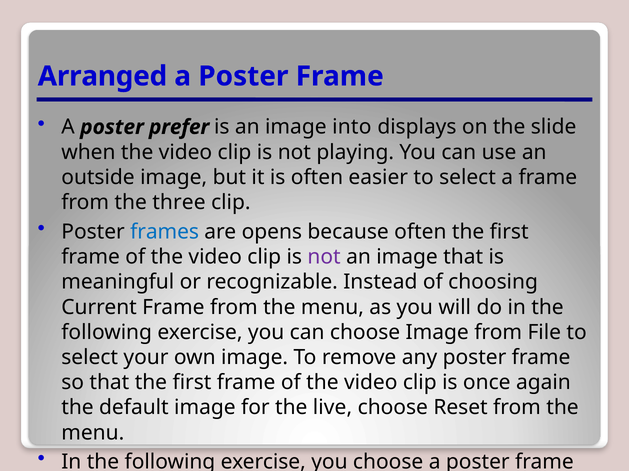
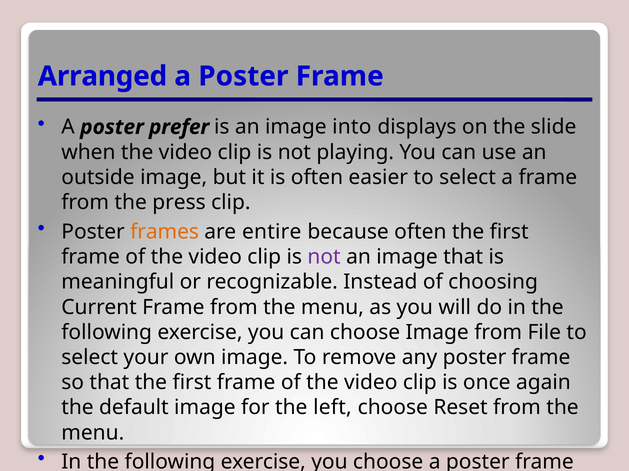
three: three -> press
frames colour: blue -> orange
opens: opens -> entire
live: live -> left
